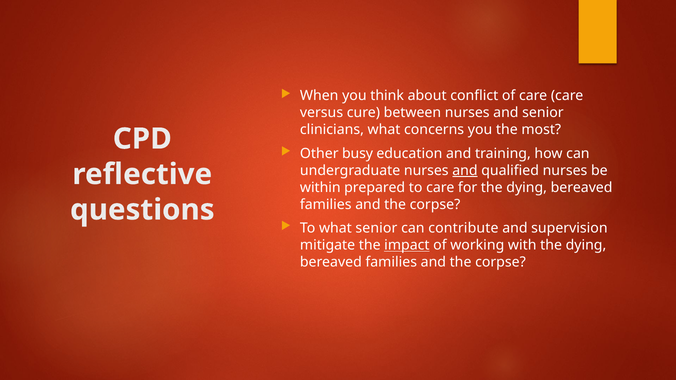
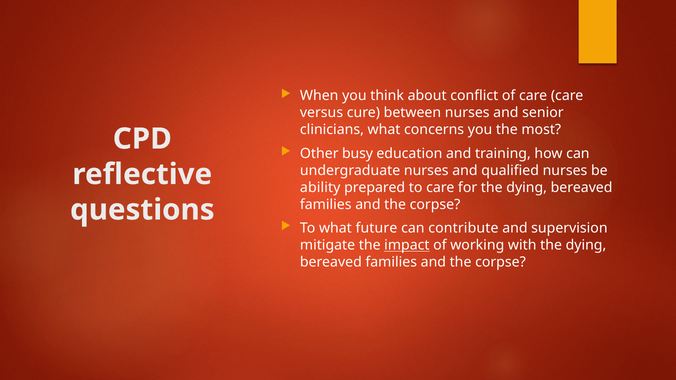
and at (465, 171) underline: present -> none
within: within -> ability
what senior: senior -> future
